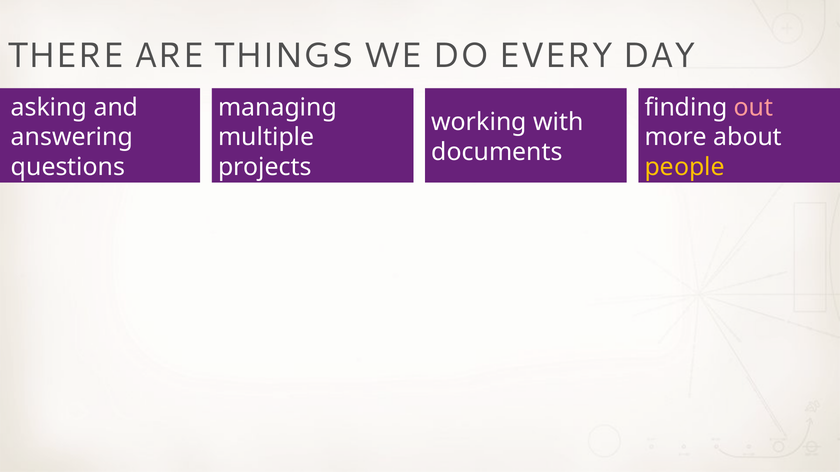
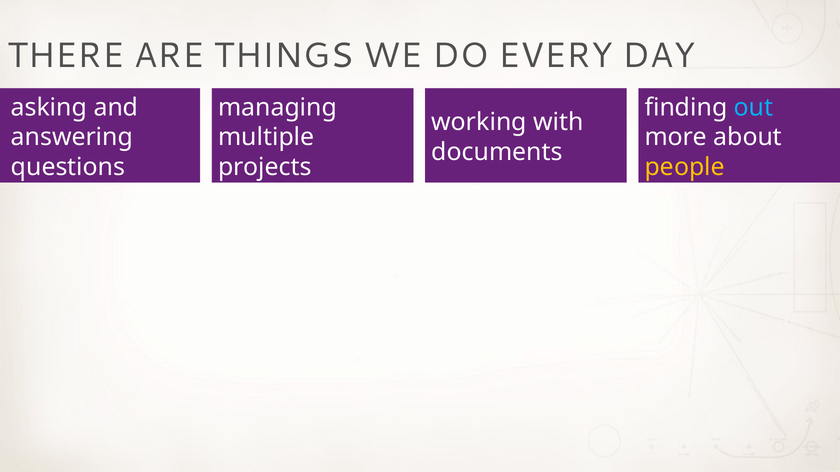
out colour: pink -> light blue
